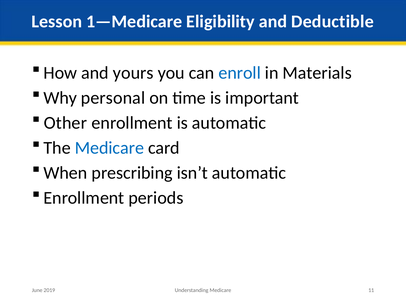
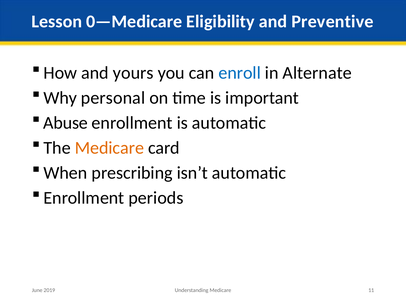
1—Medicare: 1—Medicare -> 0—Medicare
Deductible: Deductible -> Preventive
Materials: Materials -> Alternate
Other: Other -> Abuse
Medicare at (109, 148) colour: blue -> orange
